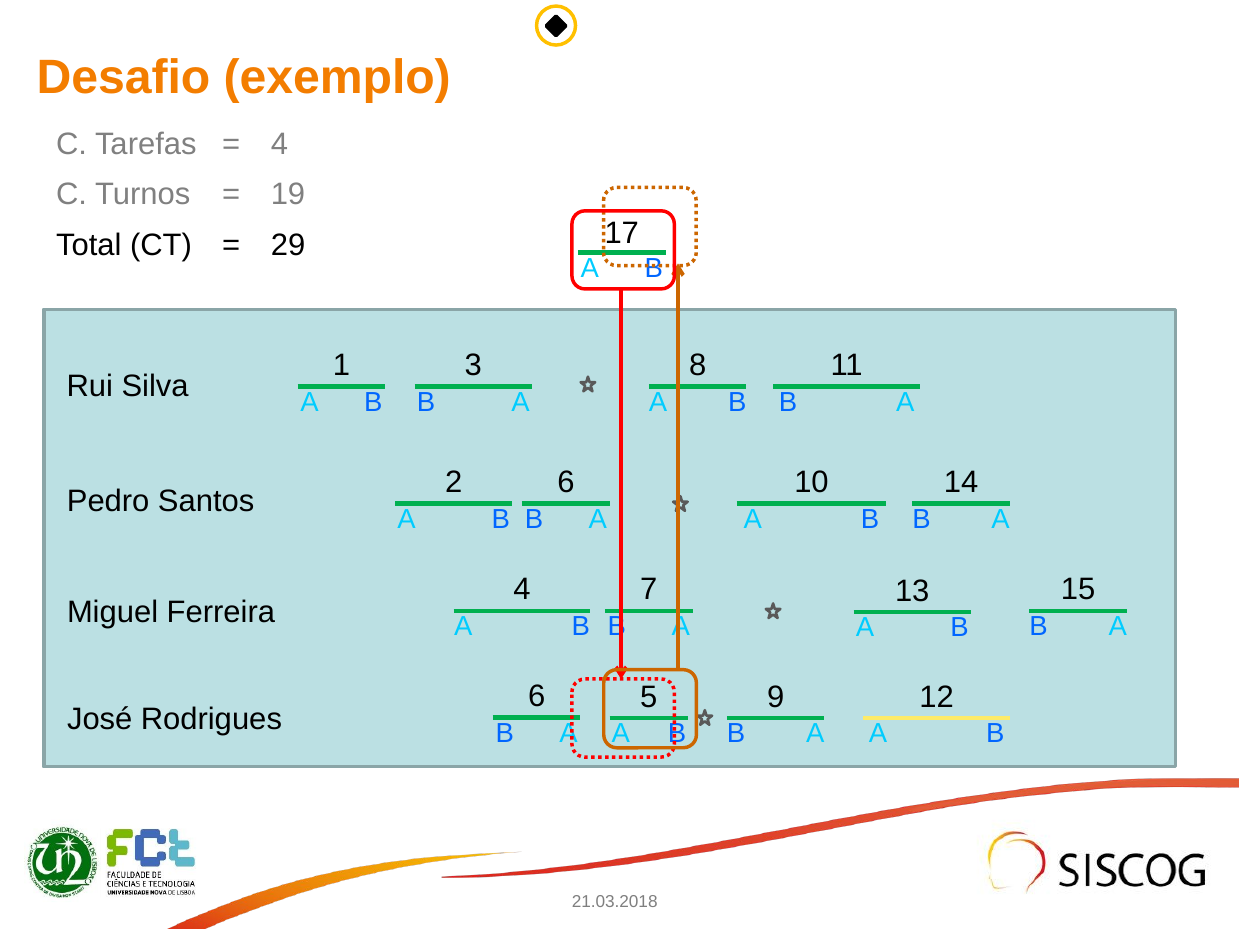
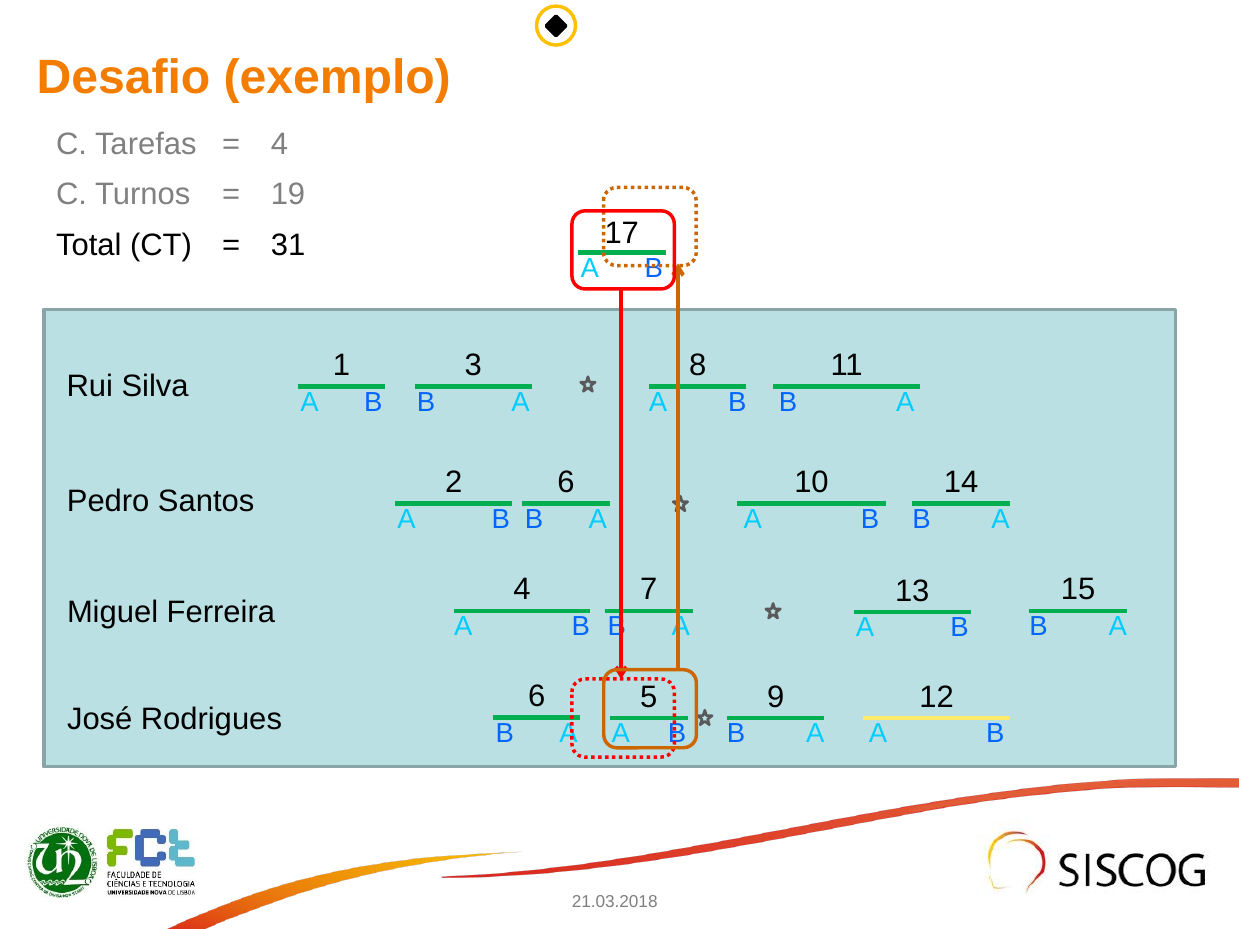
29: 29 -> 31
